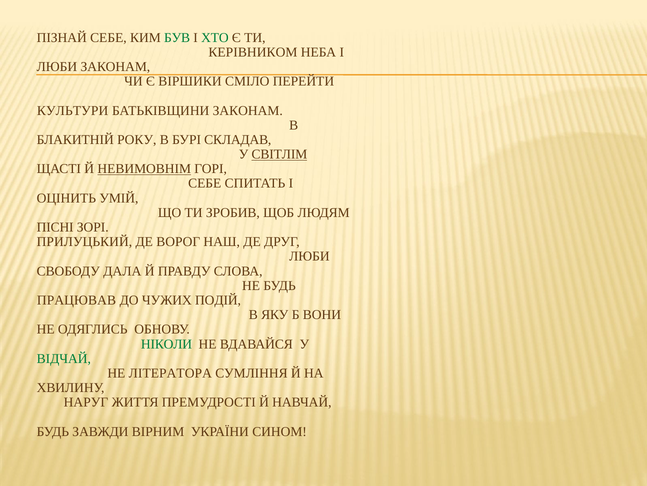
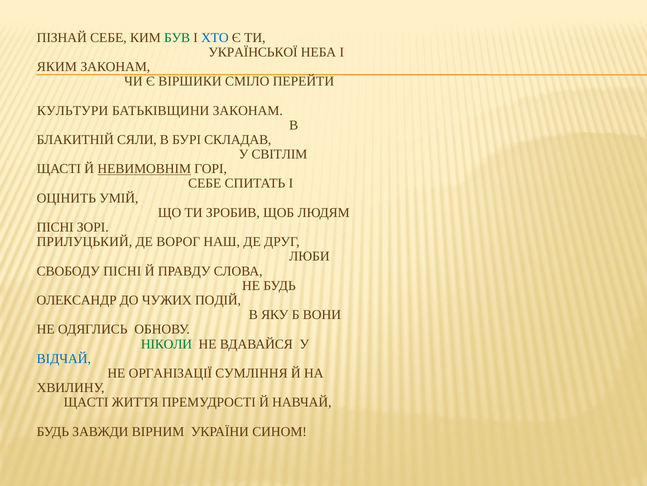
ХТО colour: green -> blue
КЕРІВНИКОМ: КЕРІВНИКОМ -> УКРАЇНСЬКОЇ
ЛЮБИ at (57, 67): ЛЮБИ -> ЯКИМ
РОКУ: РОКУ -> СЯЛИ
СВІТЛІМ underline: present -> none
СВОБОДУ ДАЛА: ДАЛА -> ПІСНІ
ПРАЦЮВАВ: ПРАЦЮВАВ -> ОЛЕКСАНДР
ВІДЧАЙ colour: green -> blue
ЛІТЕРАТОРА: ЛІТЕРАТОРА -> ОРГАНІЗАЦІЇ
НАРУГ at (86, 402): НАРУГ -> ЩАСТІ
